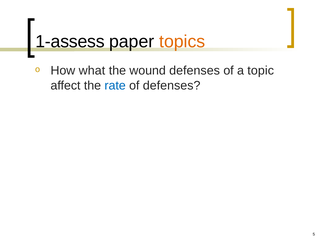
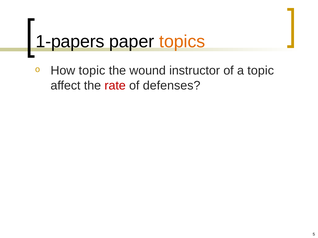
1-assess: 1-assess -> 1-papers
How what: what -> topic
wound defenses: defenses -> instructor
rate colour: blue -> red
